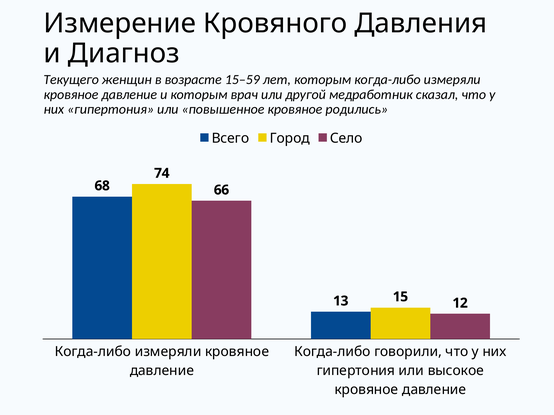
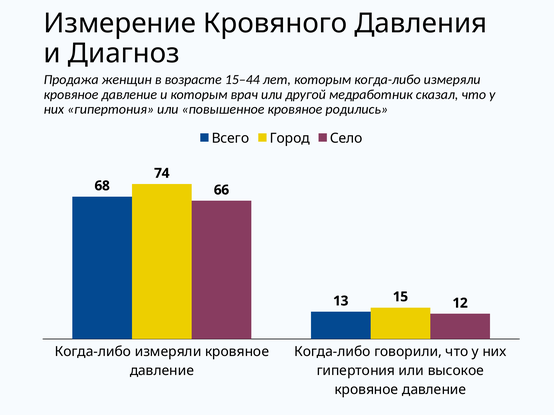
Текущего: Текущего -> Продажа
15–59: 15–59 -> 15–44
